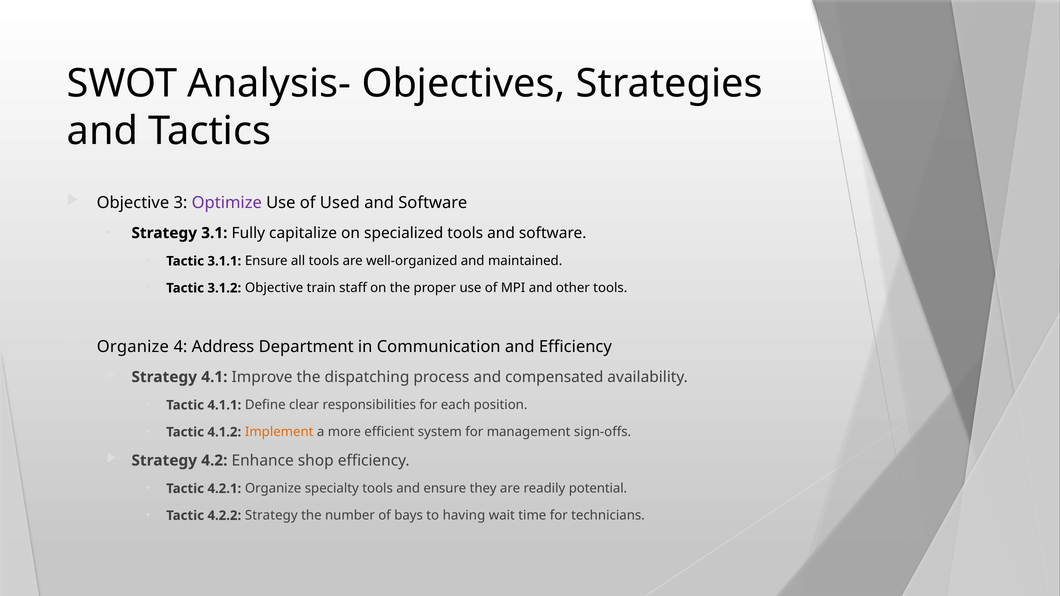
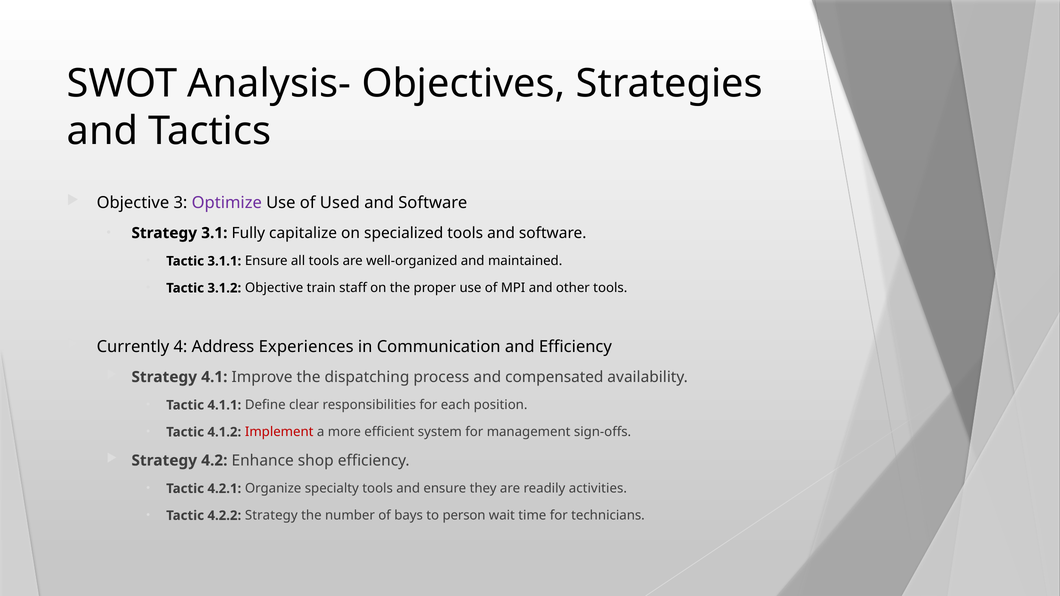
Organize at (133, 347): Organize -> Currently
Department: Department -> Experiences
Implement colour: orange -> red
potential: potential -> activities
having: having -> person
